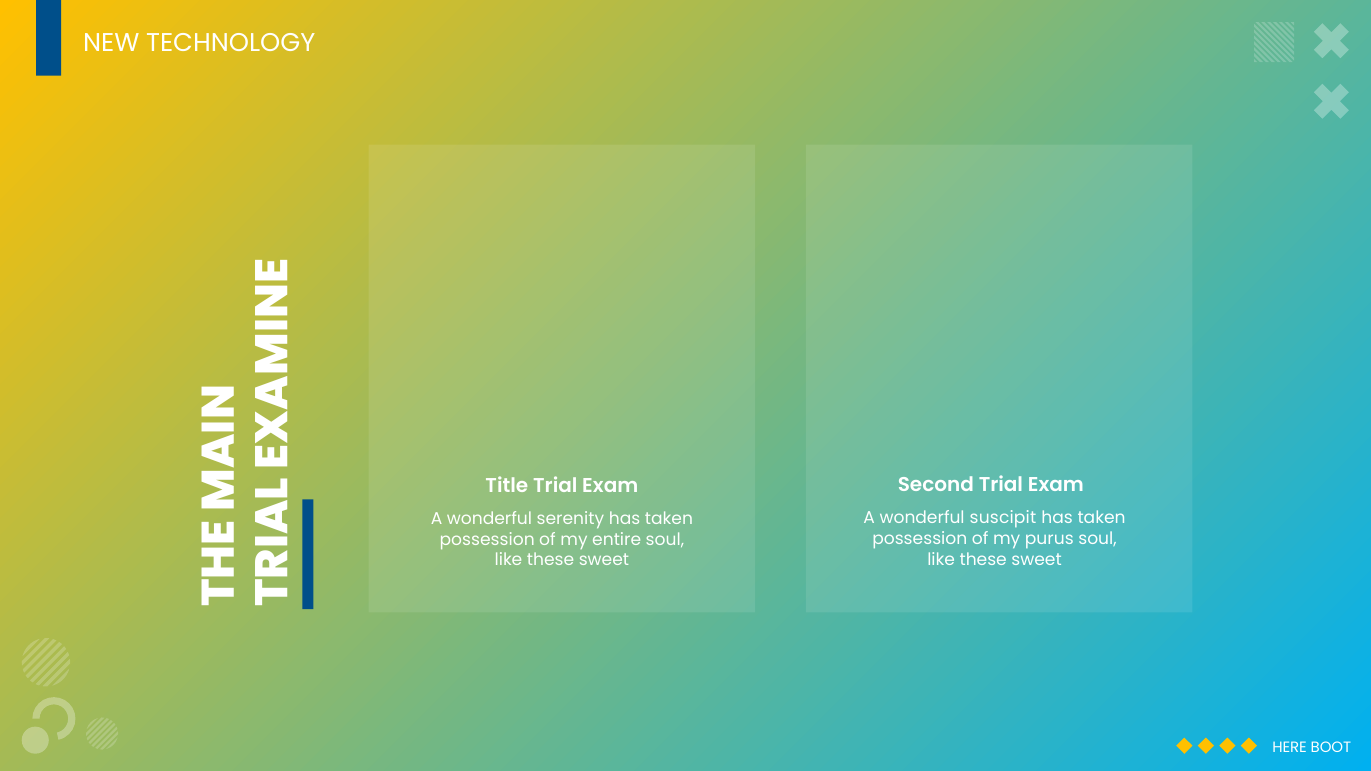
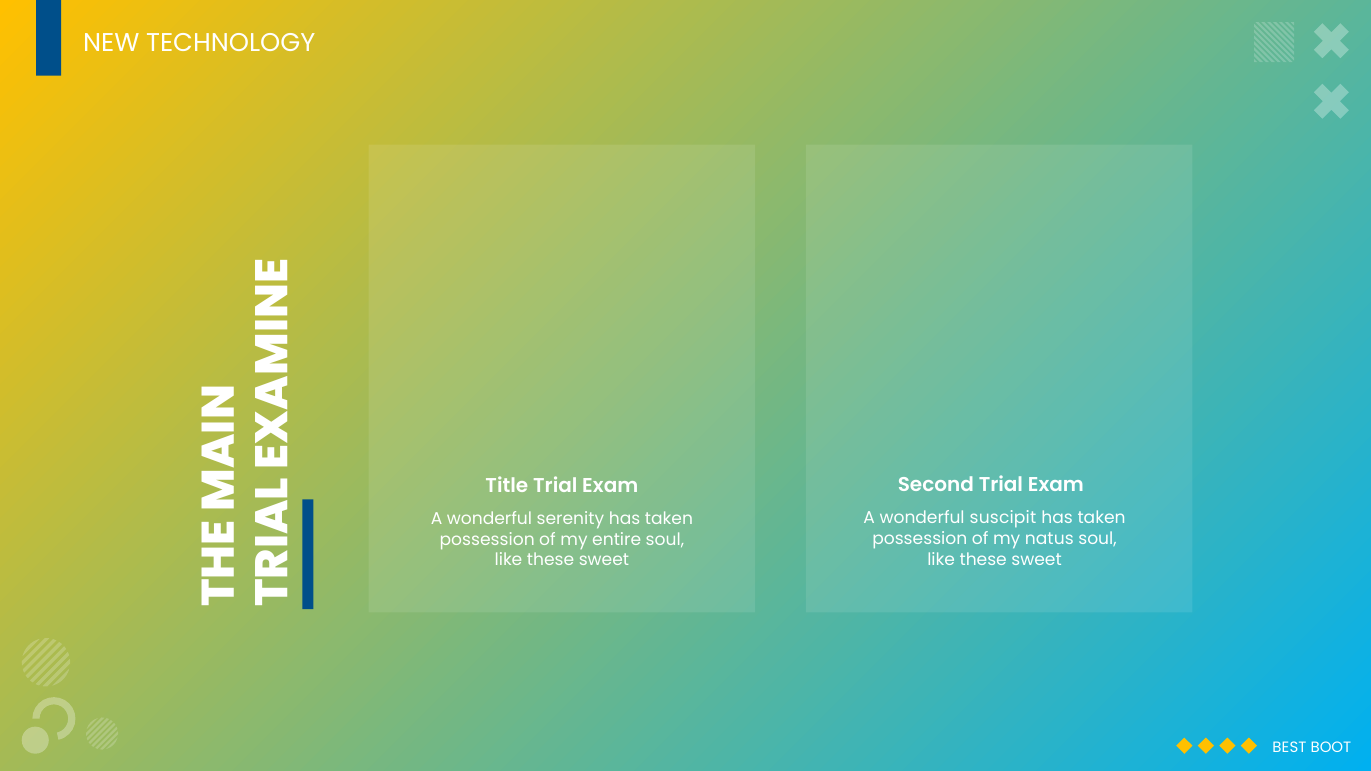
purus: purus -> natus
HERE: HERE -> BEST
